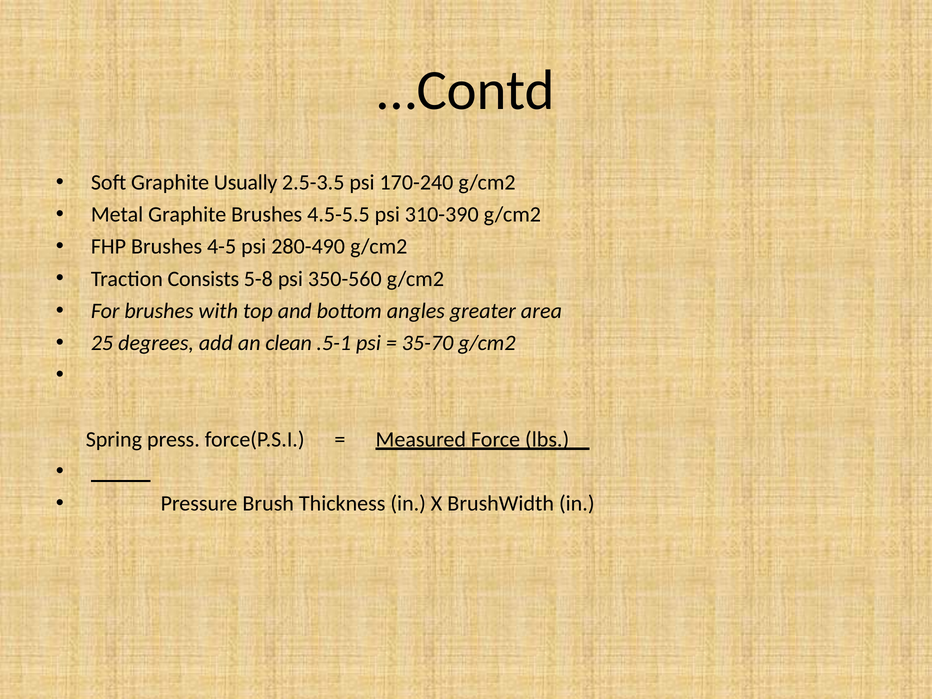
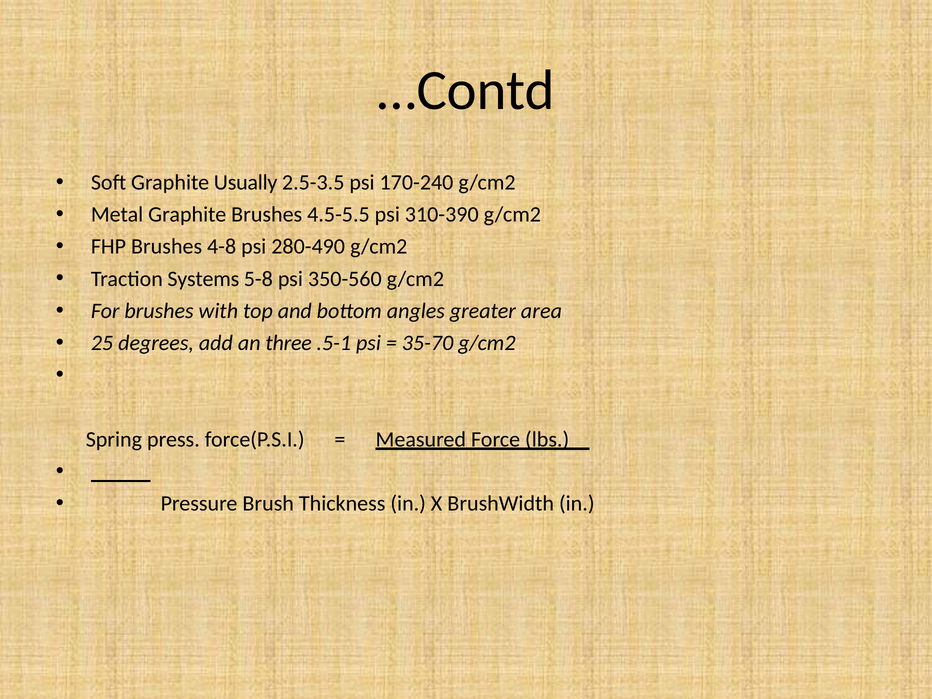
4-5: 4-5 -> 4-8
Consists: Consists -> Systems
clean: clean -> three
